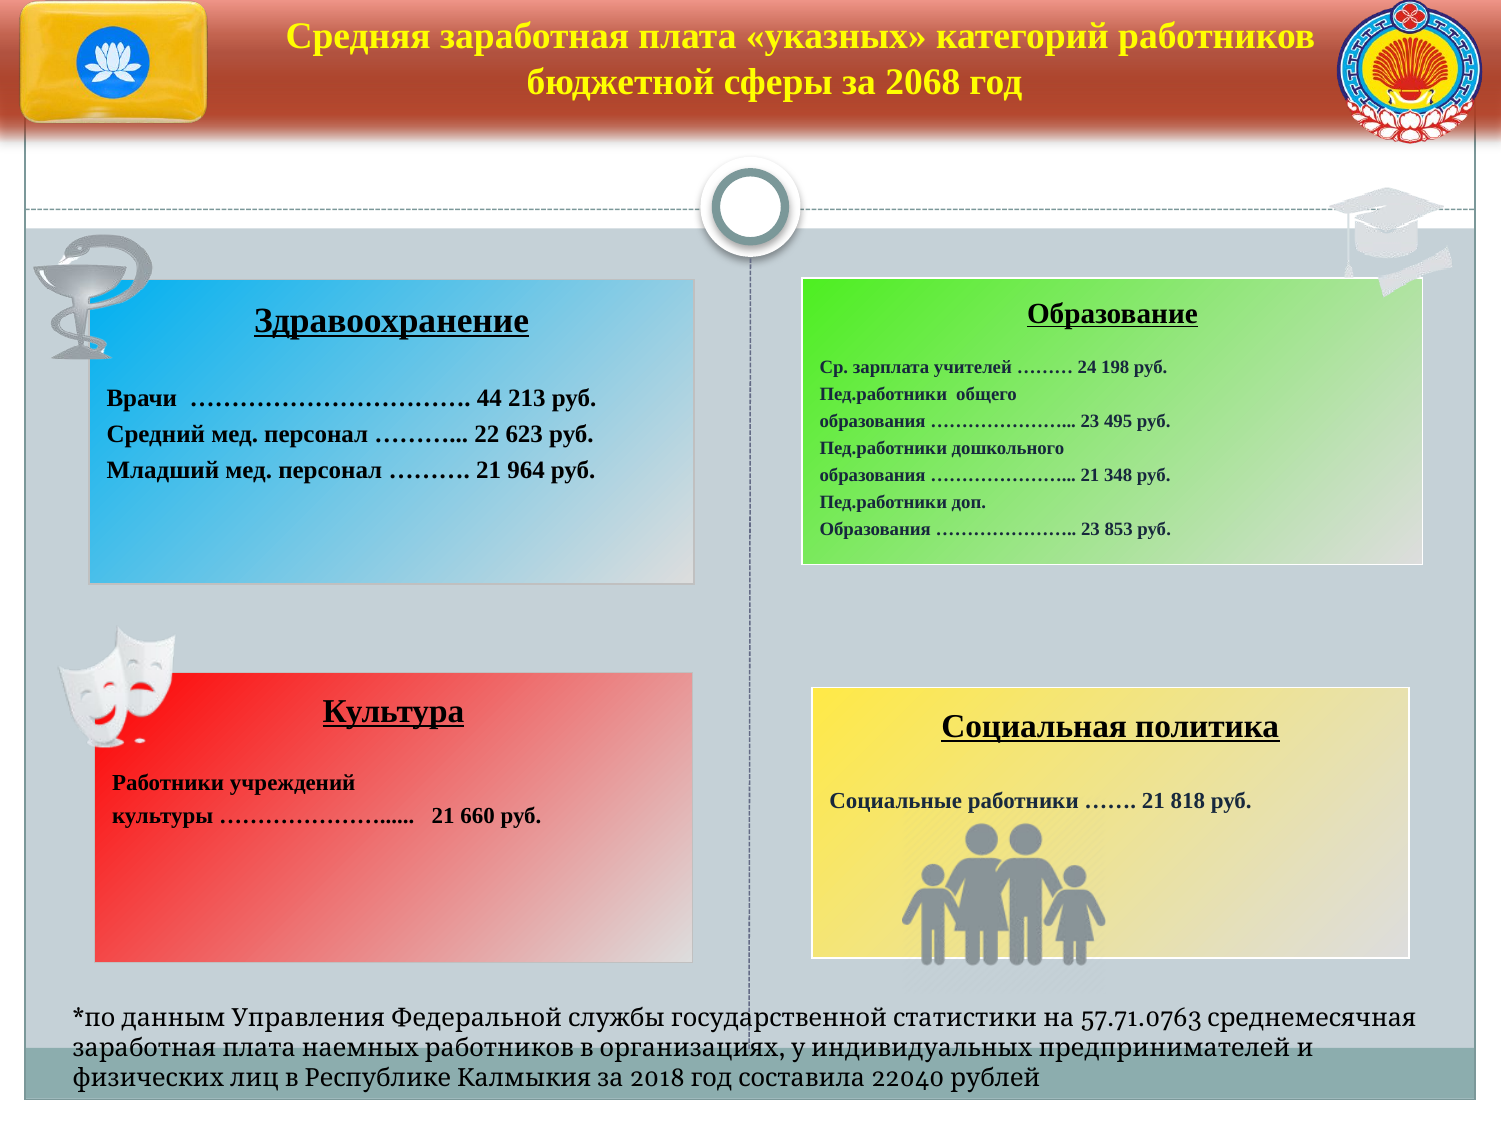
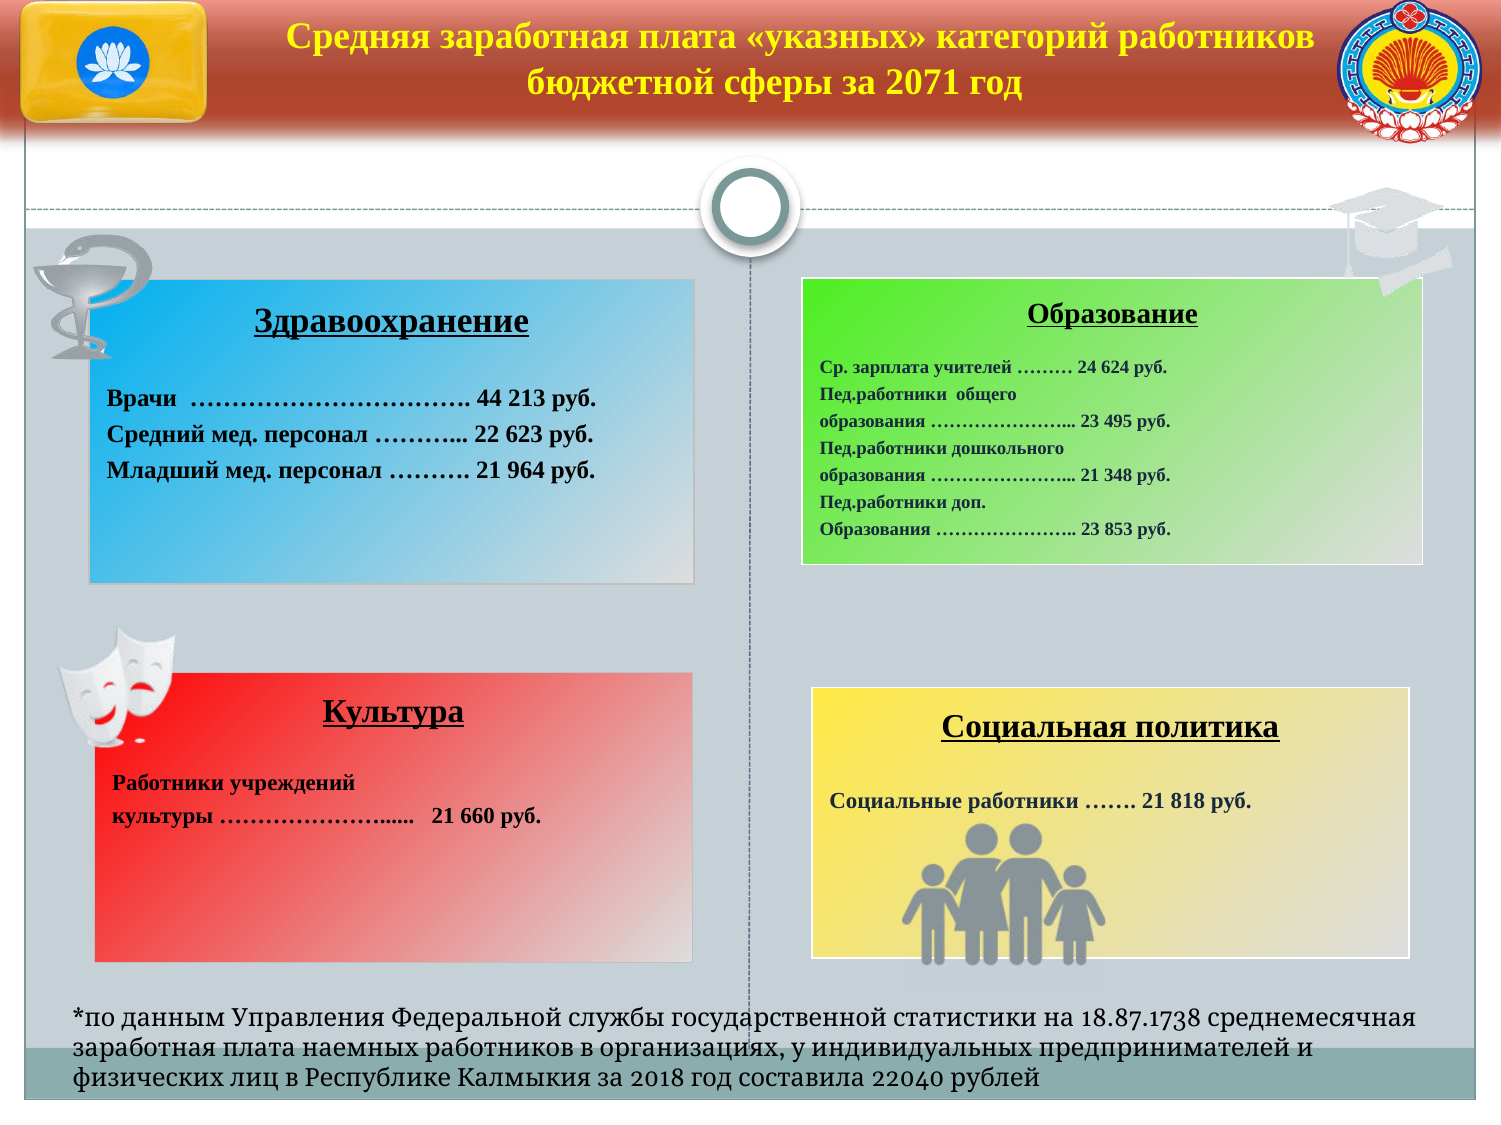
2068: 2068 -> 2071
198: 198 -> 624
57.71.0763: 57.71.0763 -> 18.87.1738
